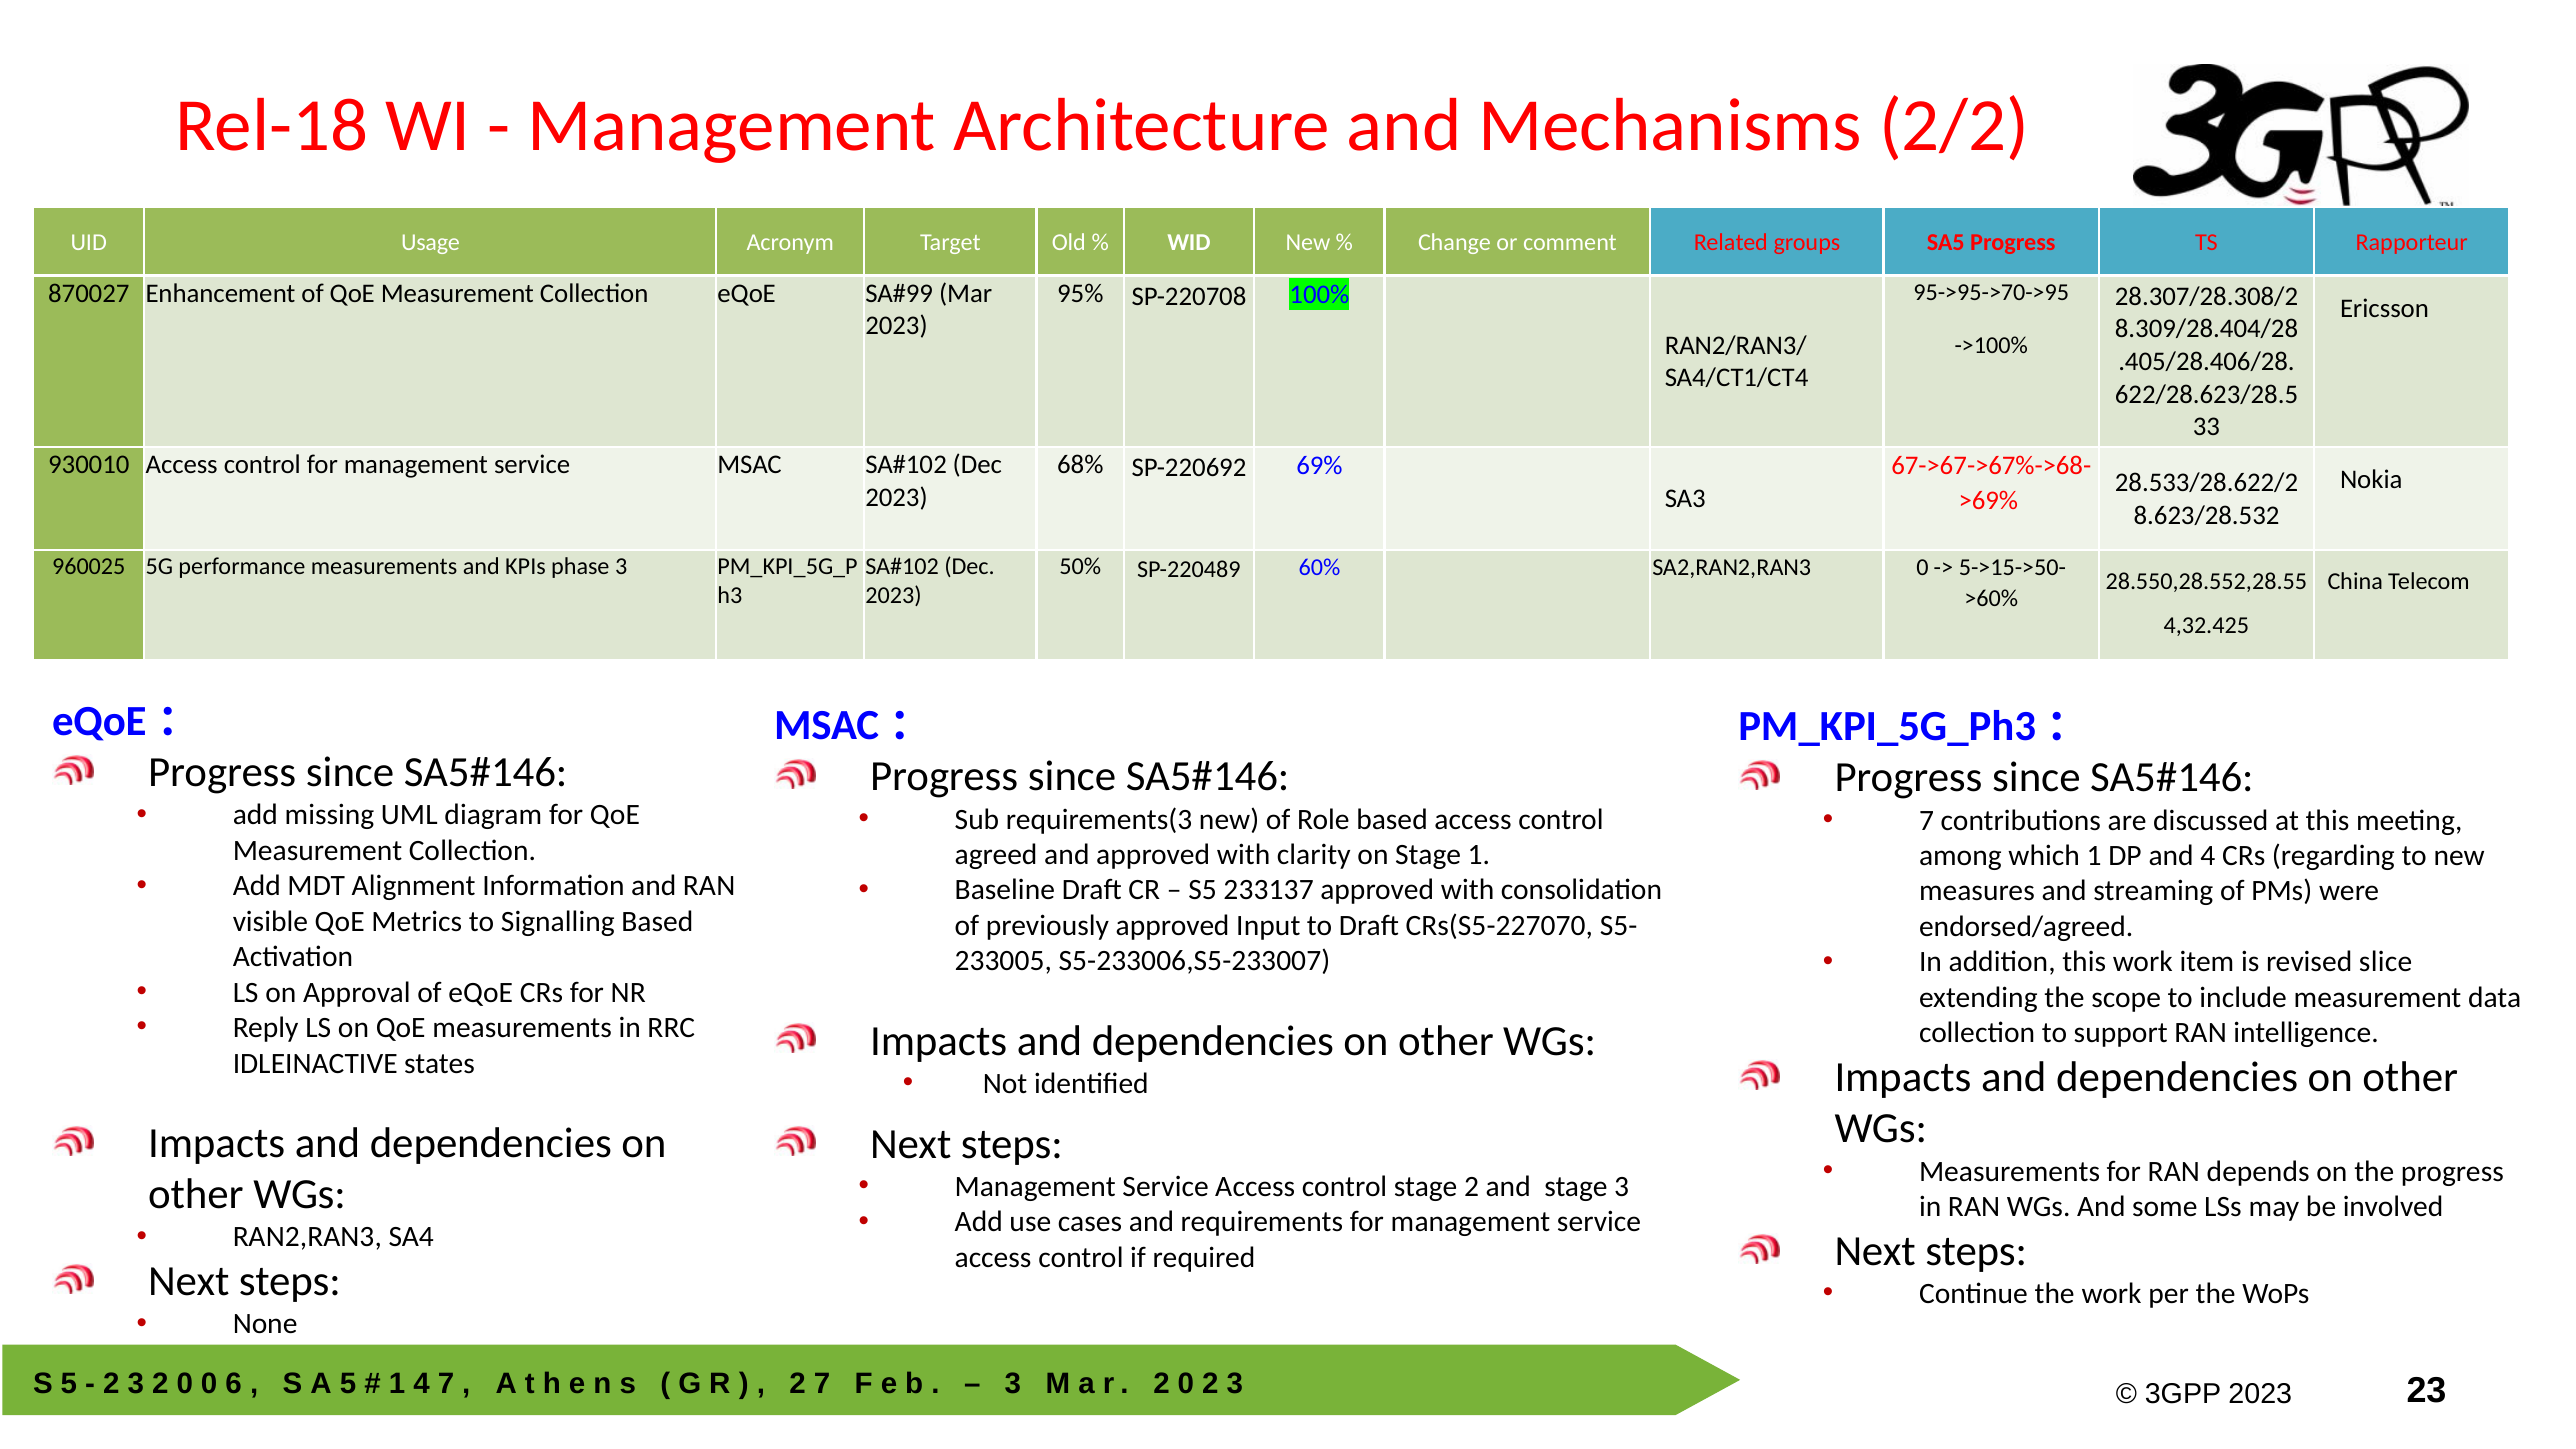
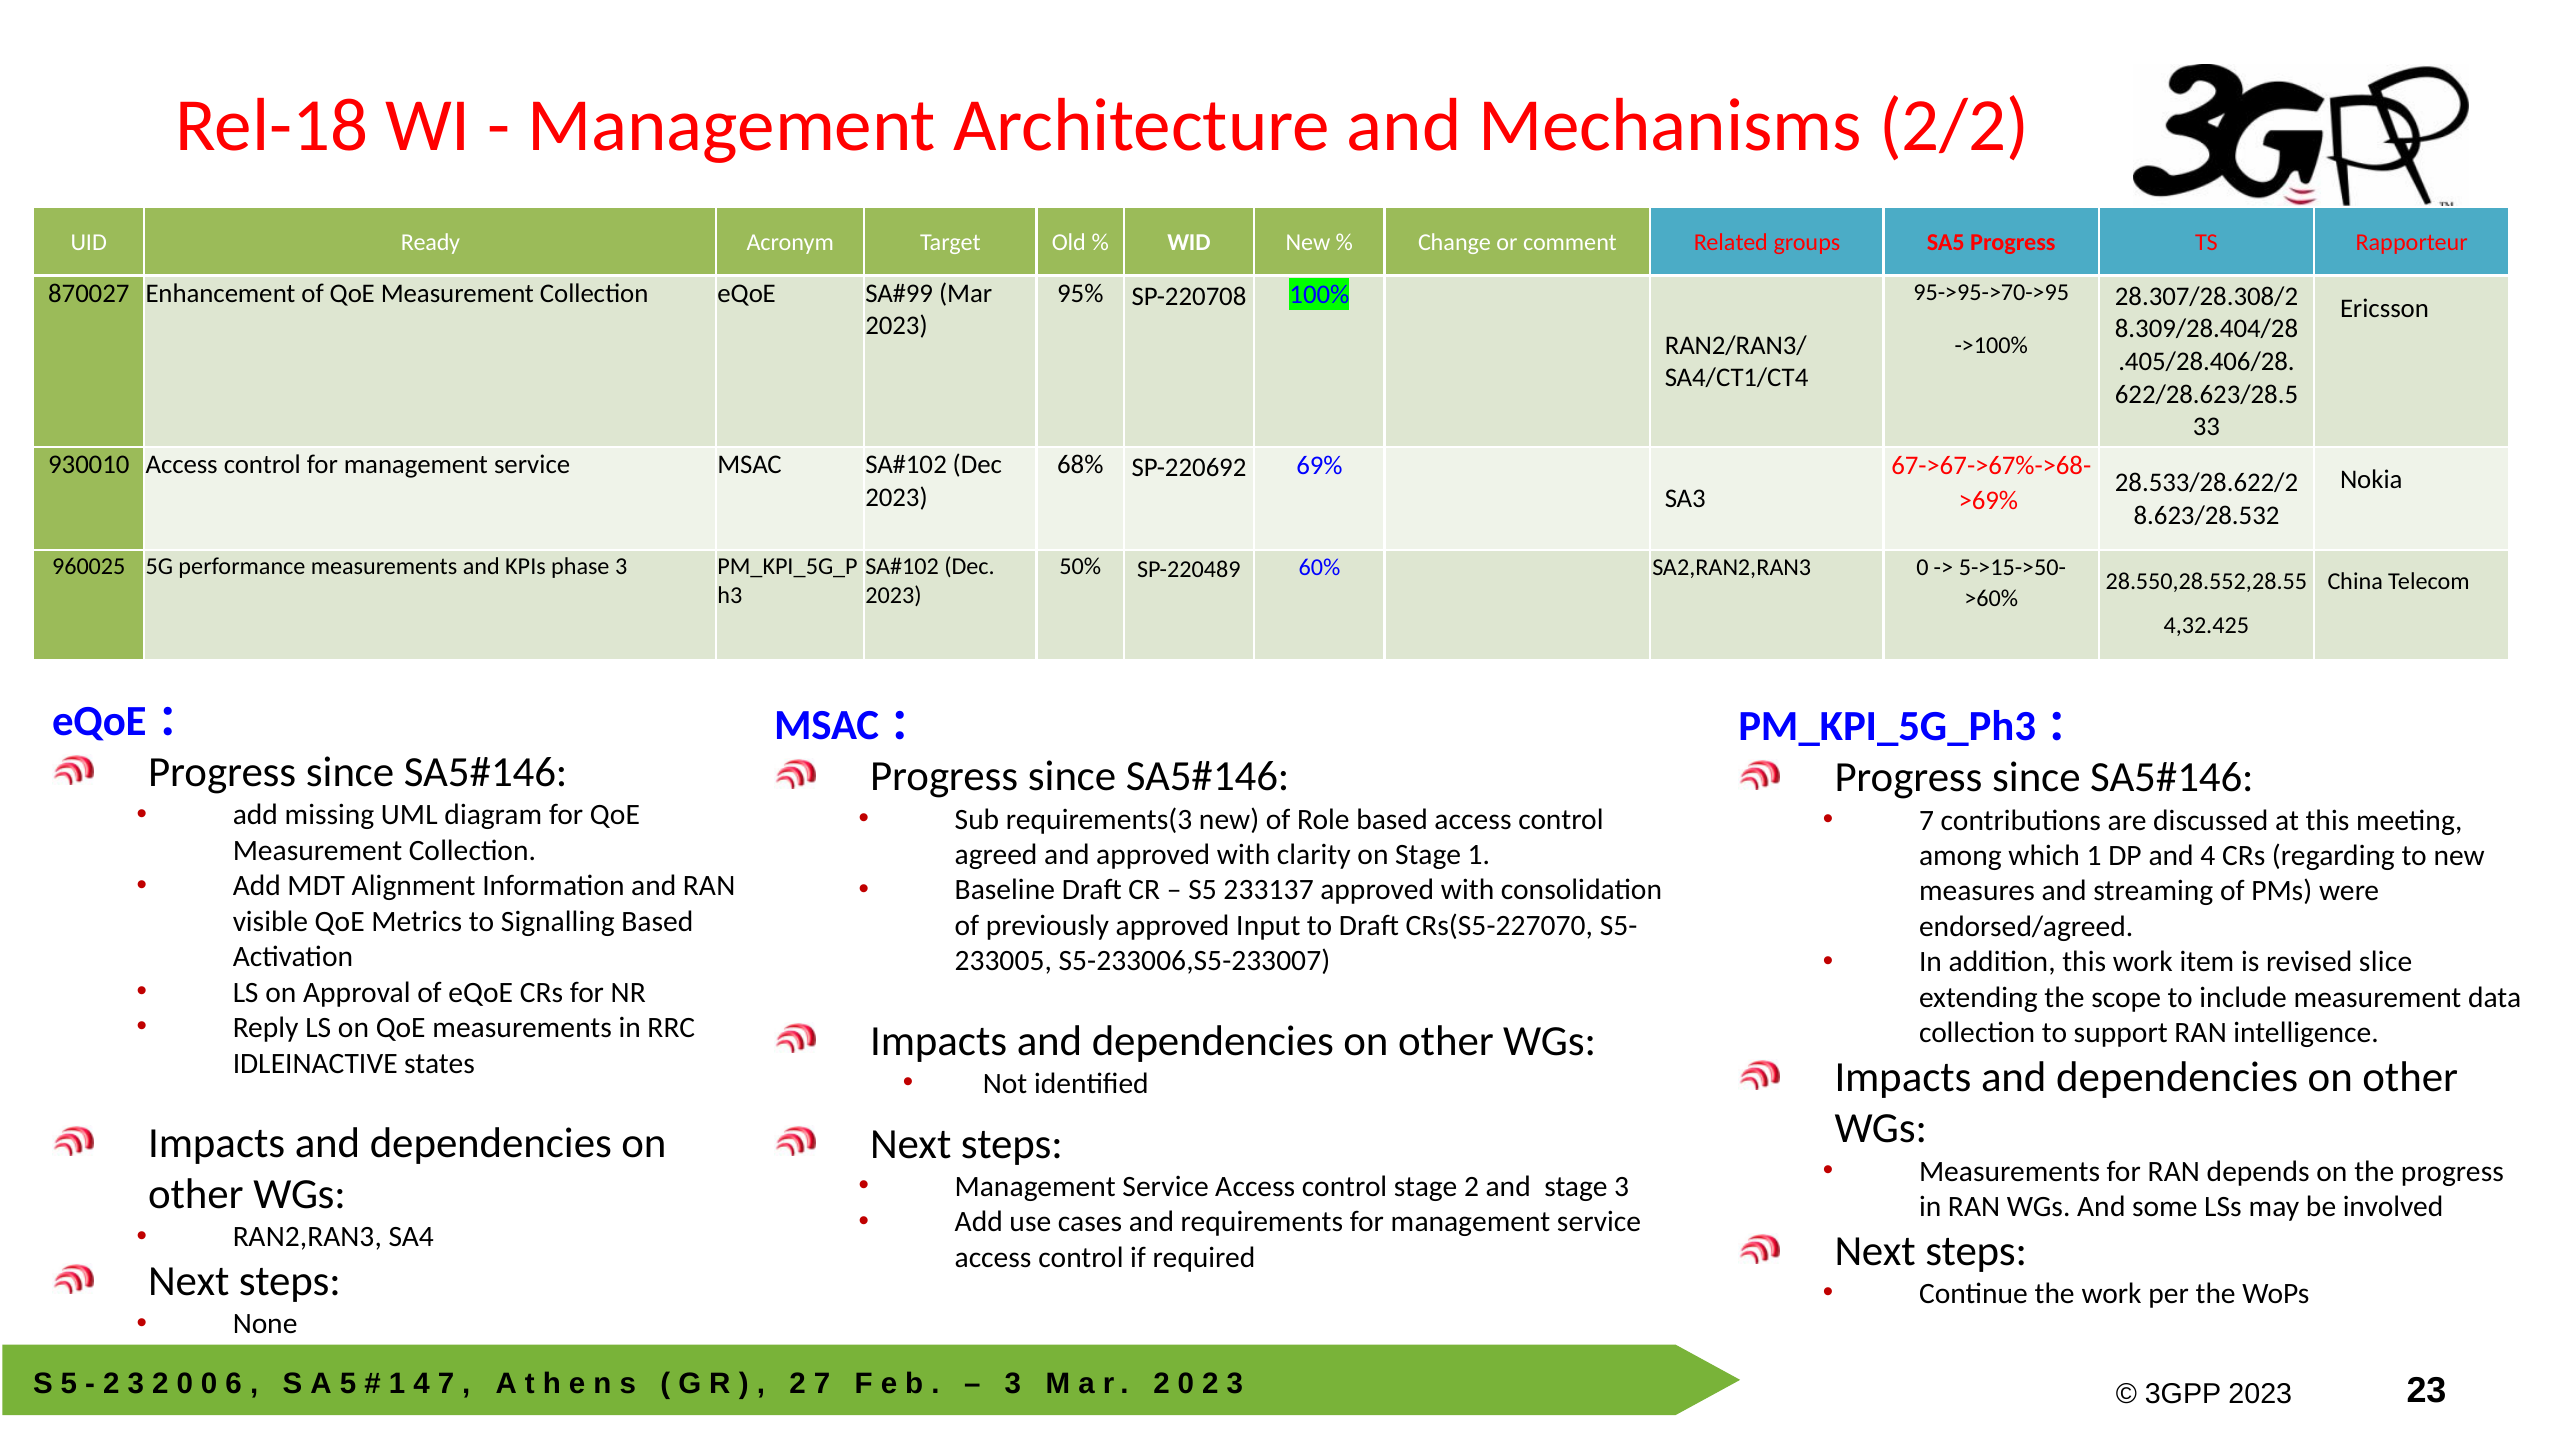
Usage: Usage -> Ready
